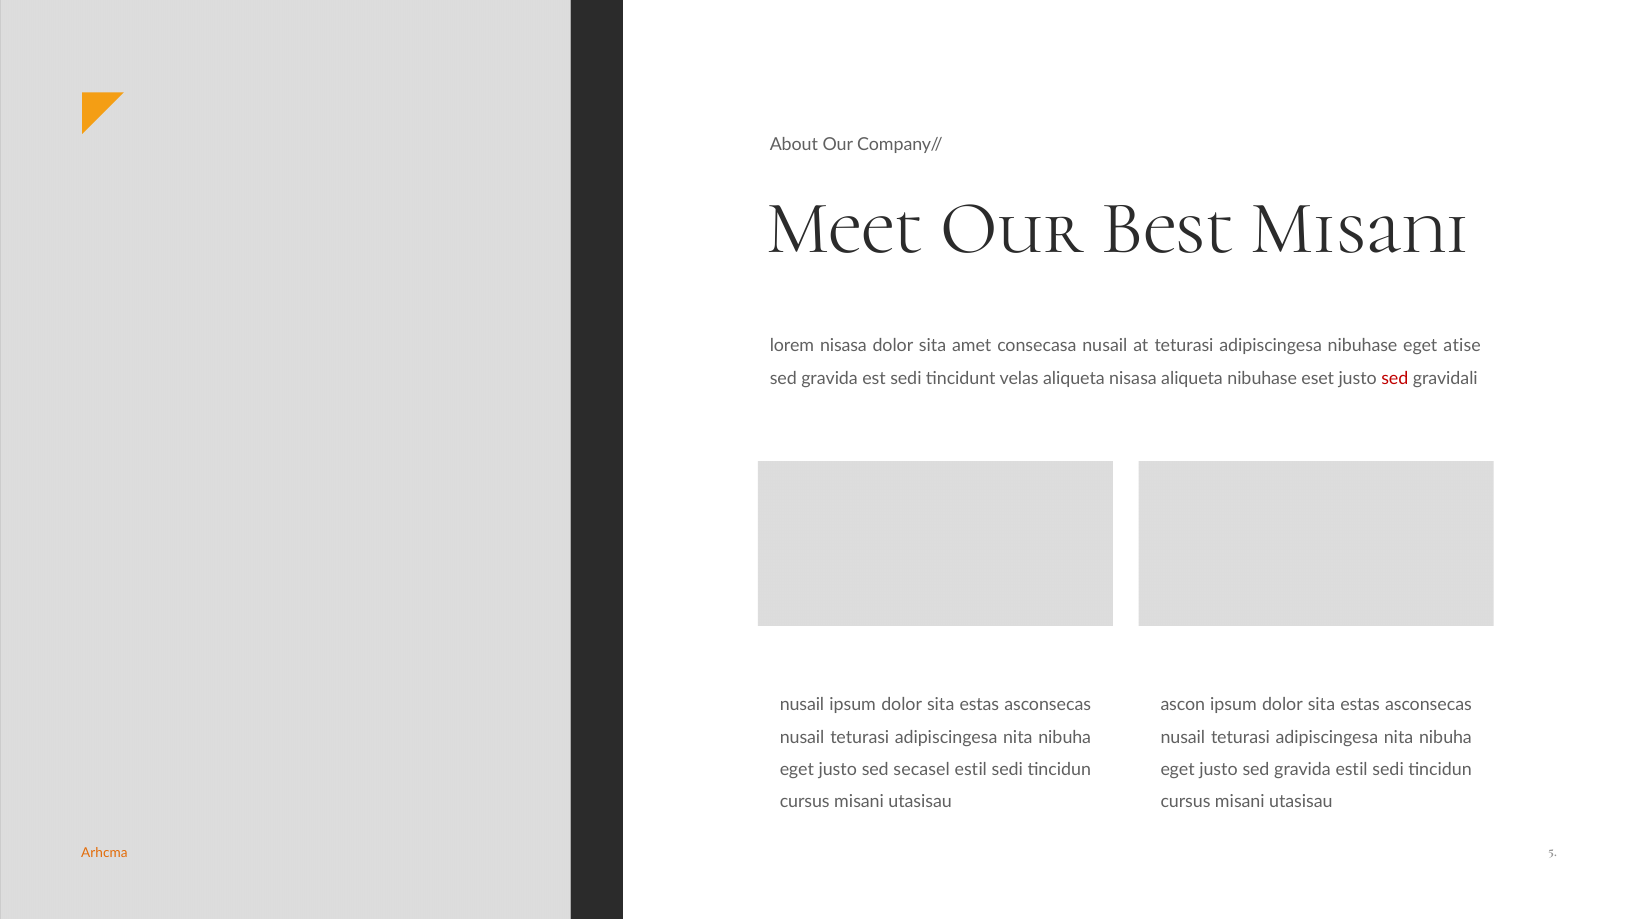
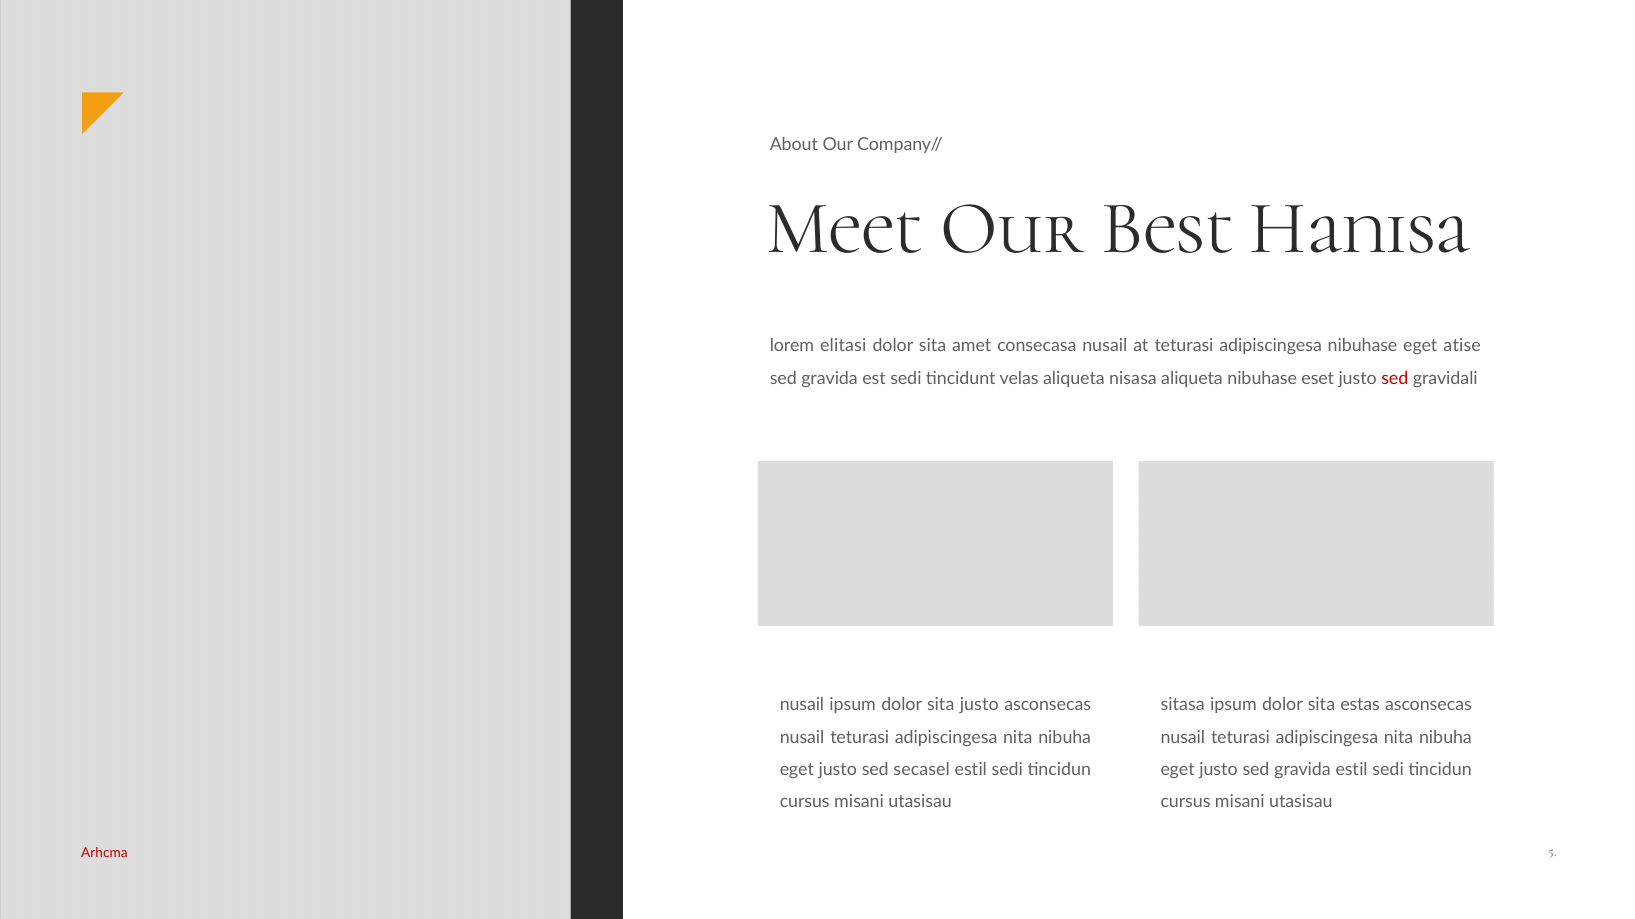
Best Misani: Misani -> Hanisa
lorem nisasa: nisasa -> elitasi
estas at (979, 706): estas -> justo
ascon: ascon -> sitasa
Arhcma colour: orange -> red
